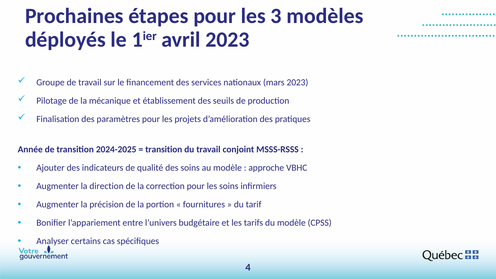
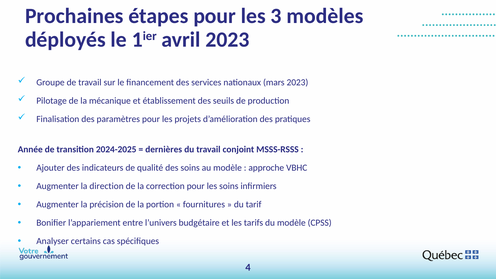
transition at (164, 150): transition -> dernières
